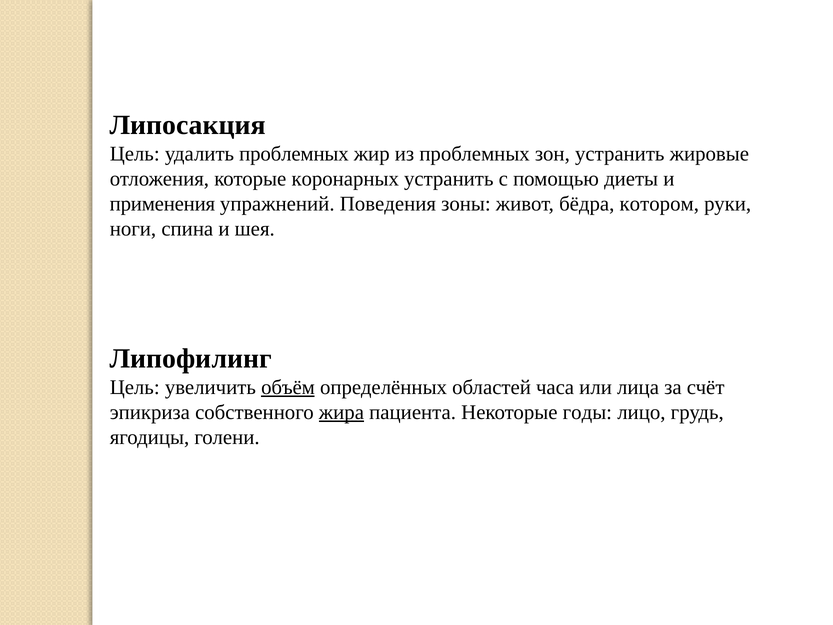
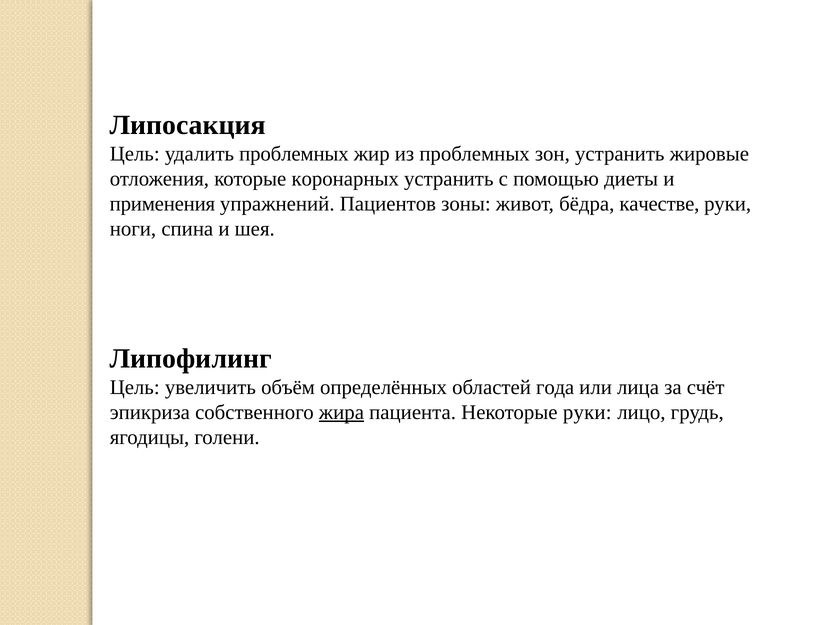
Поведения: Поведения -> Пациентов
котором: котором -> качестве
объём underline: present -> none
часа: часа -> года
Некоторые годы: годы -> руки
